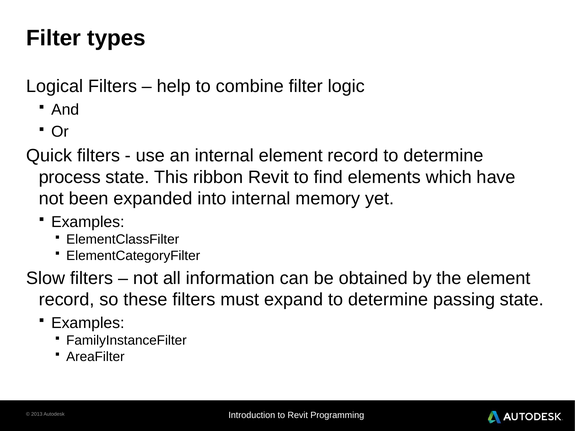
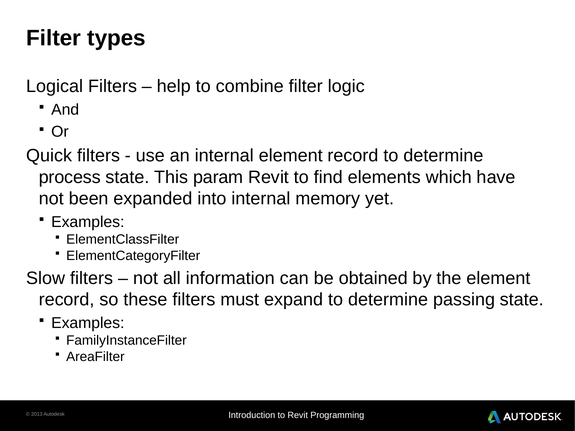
ribbon: ribbon -> param
